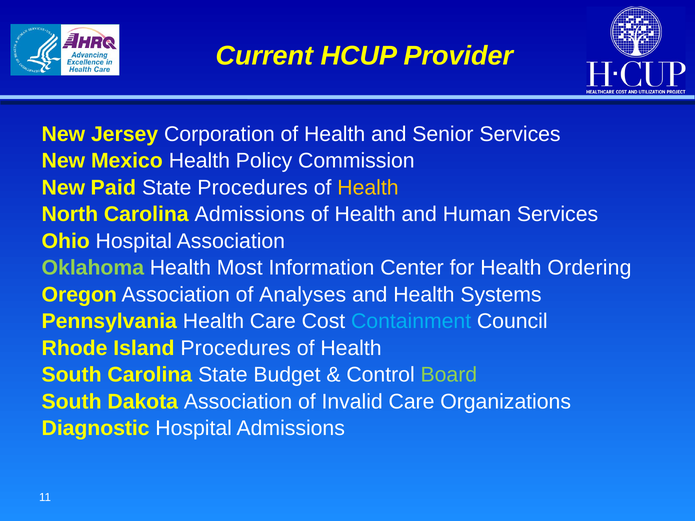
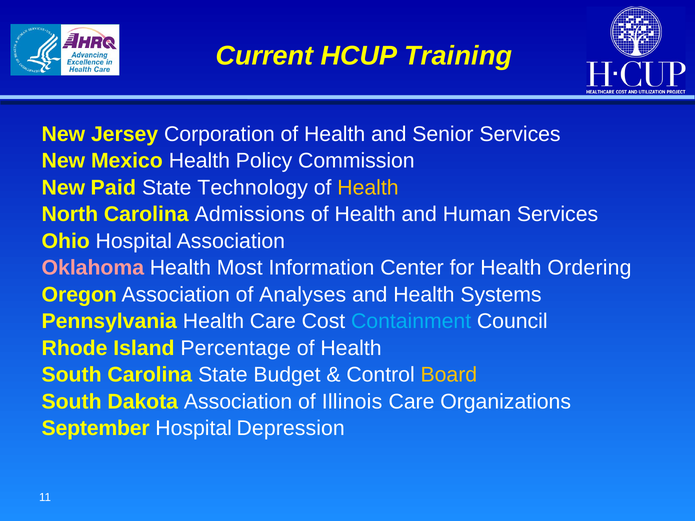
Provider: Provider -> Training
State Procedures: Procedures -> Technology
Oklahoma colour: light green -> pink
Island Procedures: Procedures -> Percentage
Board colour: light green -> yellow
Invalid: Invalid -> Illinois
Diagnostic: Diagnostic -> September
Hospital Admissions: Admissions -> Depression
